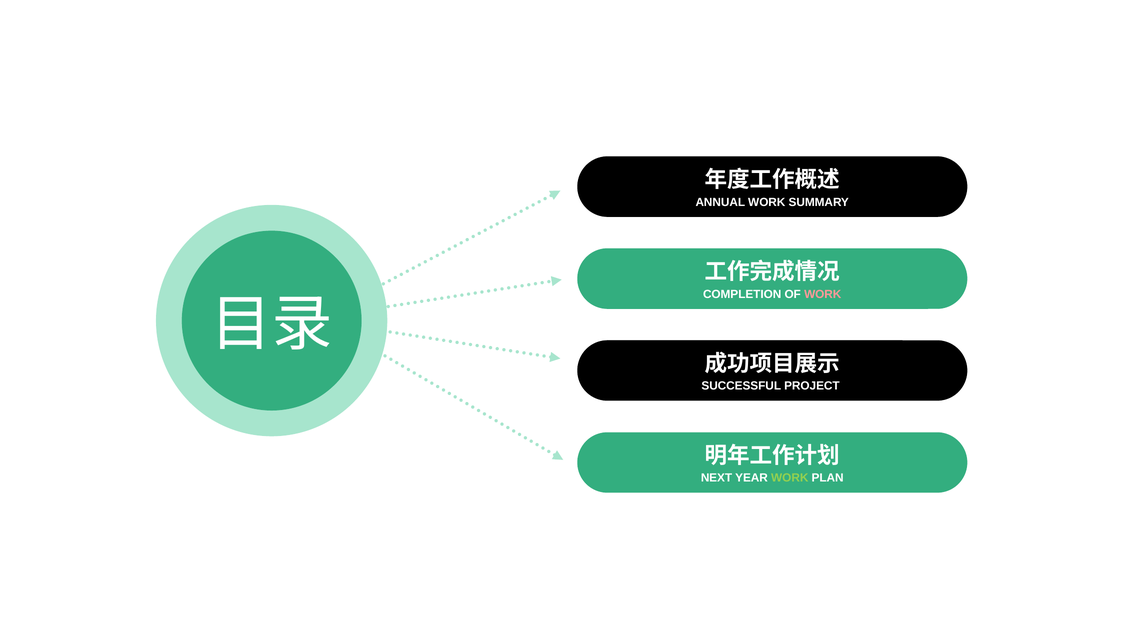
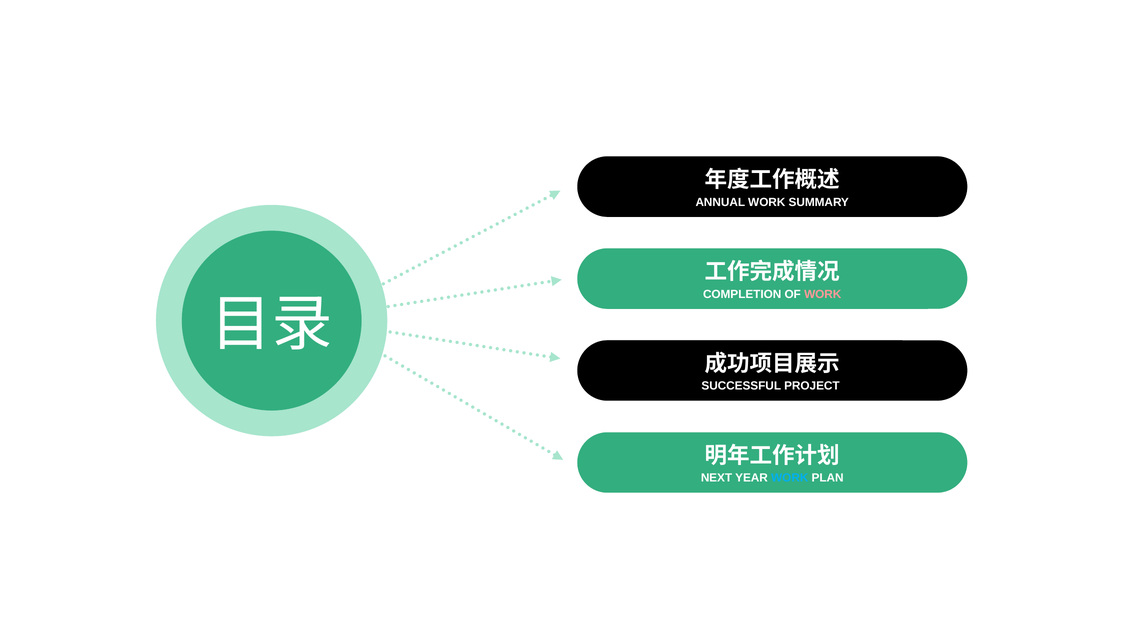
WORK at (790, 478) colour: light green -> light blue
